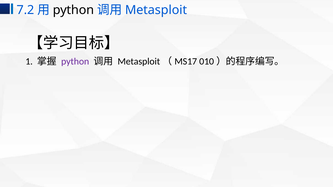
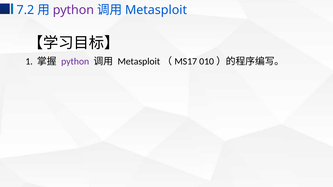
python at (73, 10) colour: black -> purple
